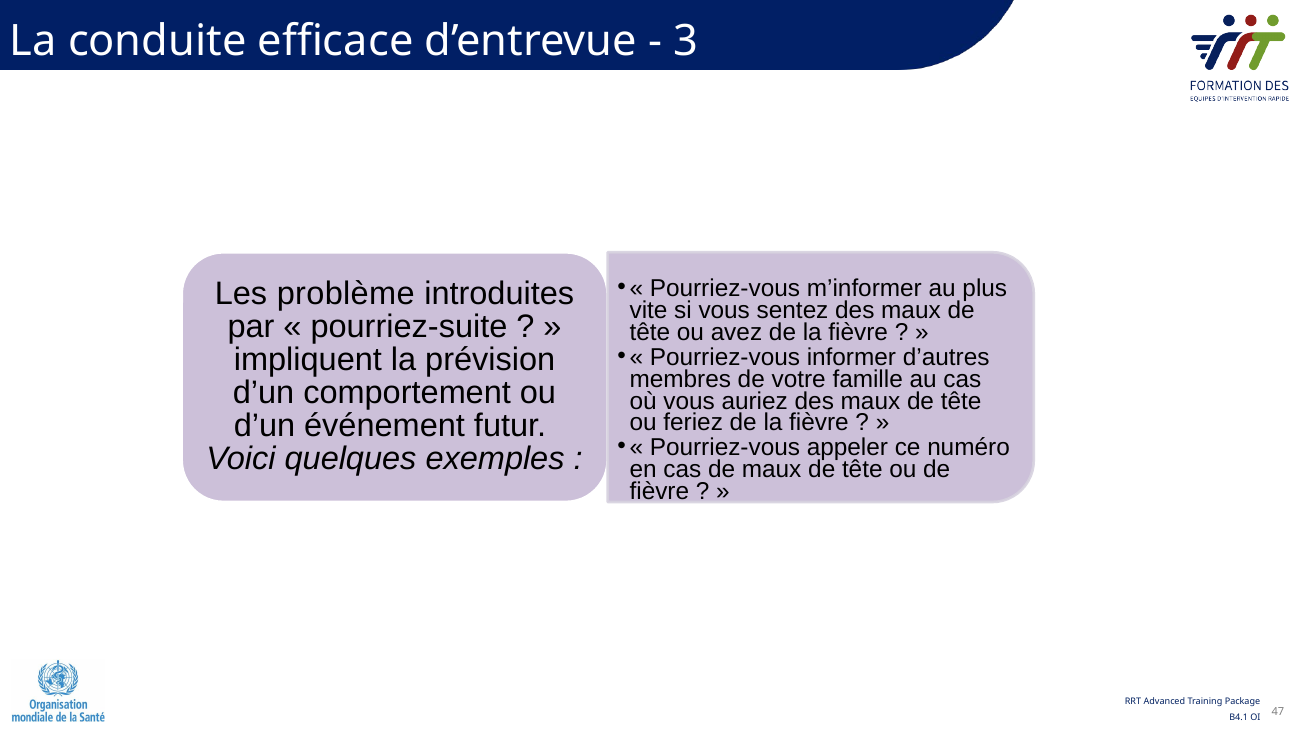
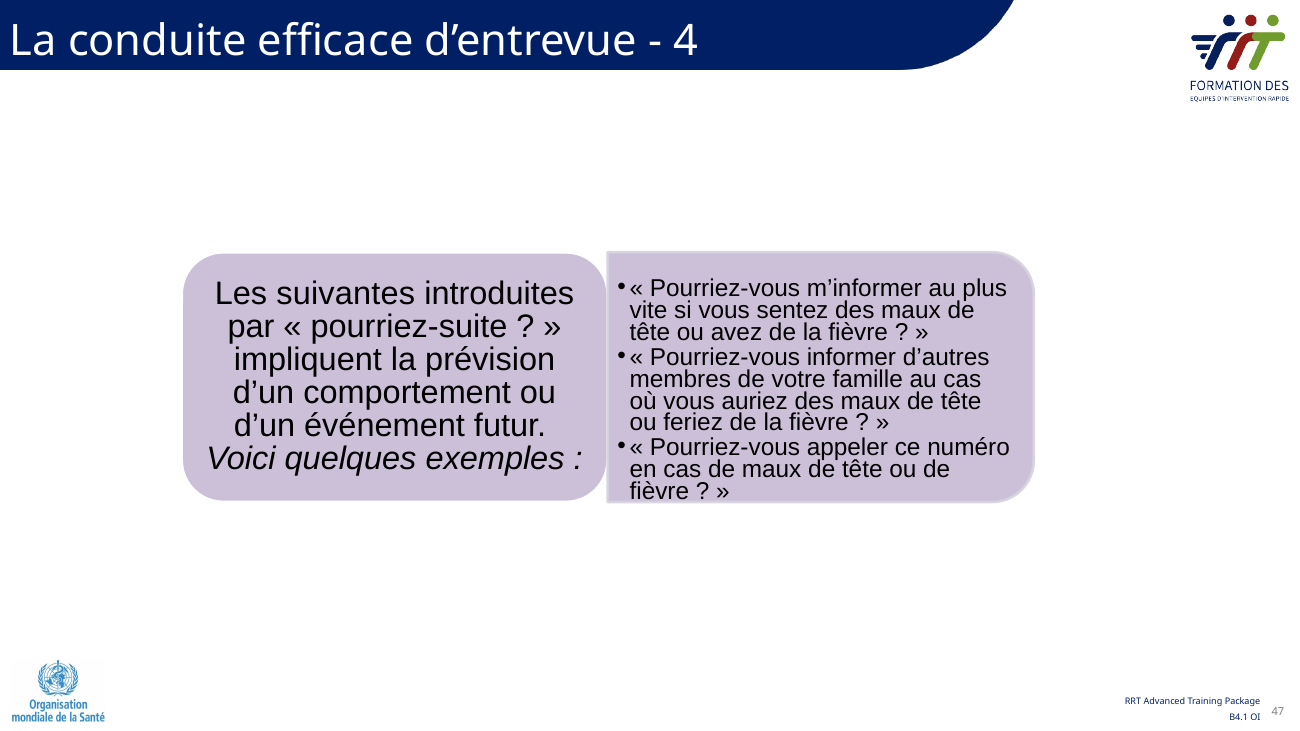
3: 3 -> 4
problème: problème -> suivantes
